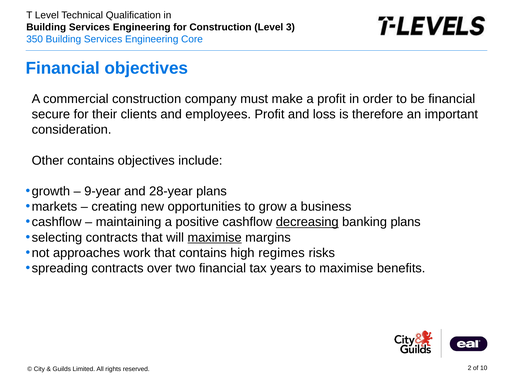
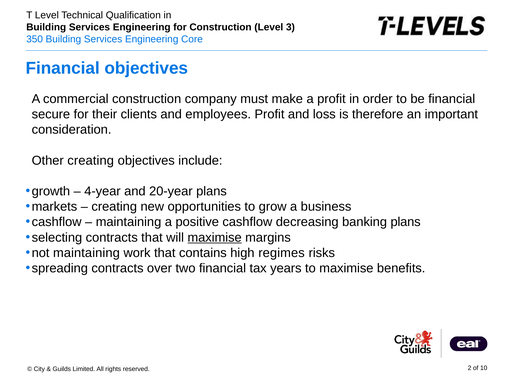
Other contains: contains -> creating
9-year: 9-year -> 4-year
28-year: 28-year -> 20-year
decreasing underline: present -> none
not approaches: approaches -> maintaining
